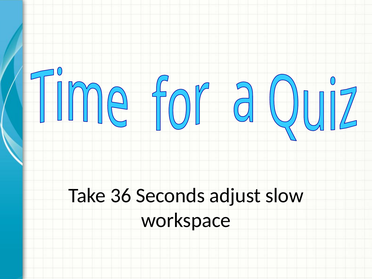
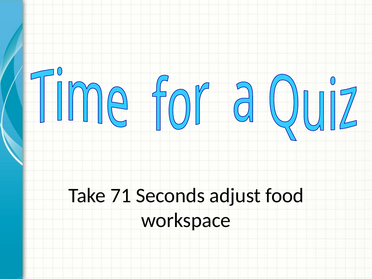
36: 36 -> 71
slow: slow -> food
